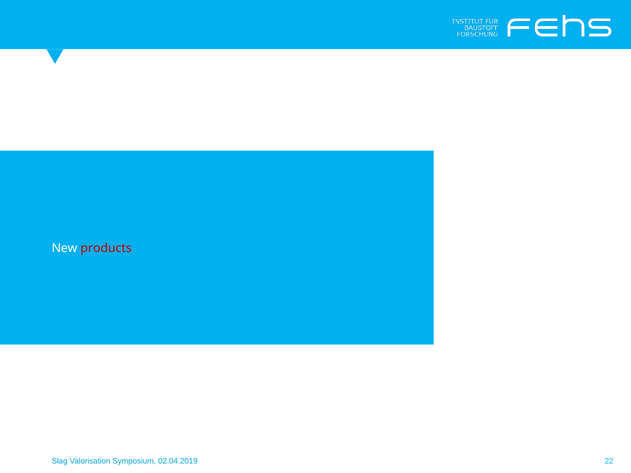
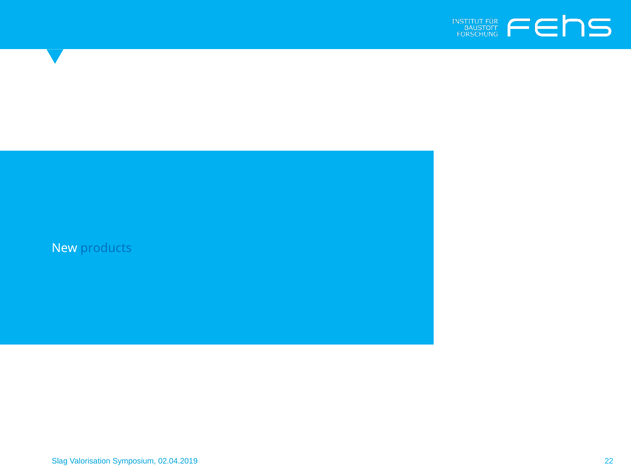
products colour: red -> blue
